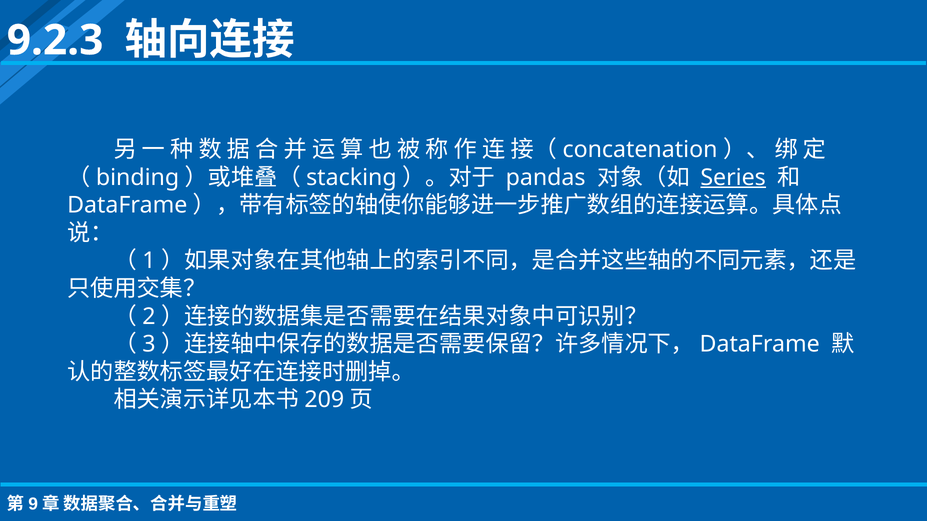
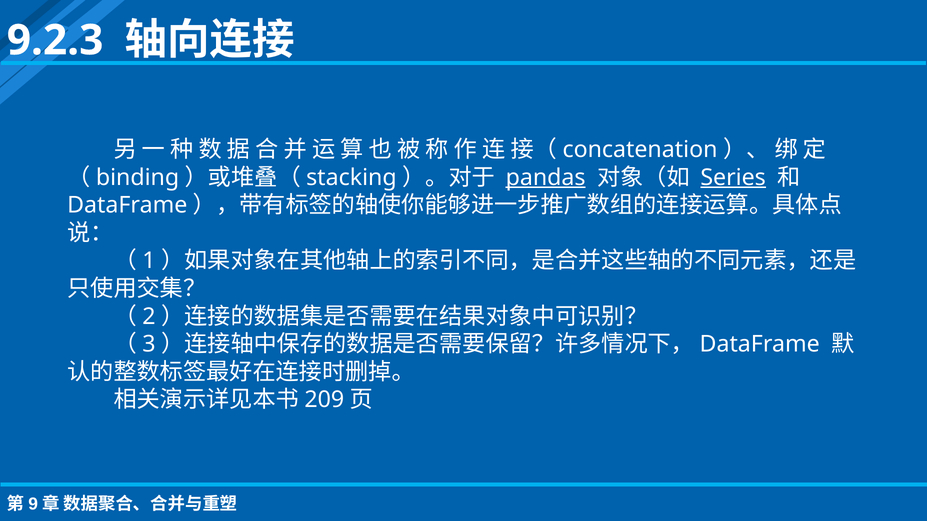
pandas underline: none -> present
